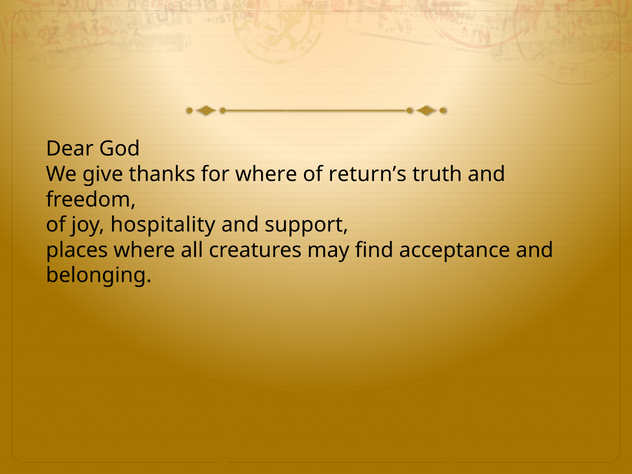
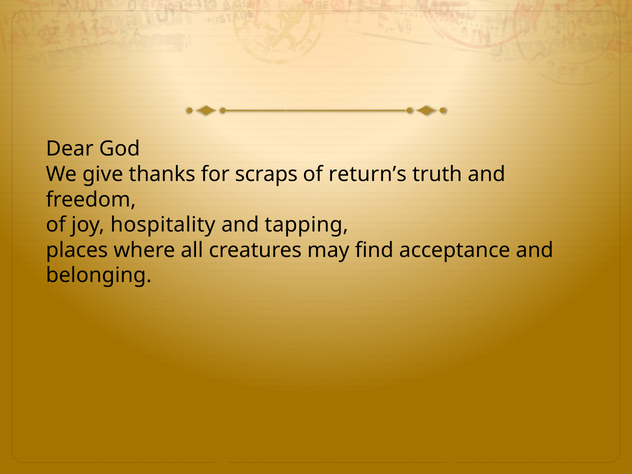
for where: where -> scraps
support: support -> tapping
